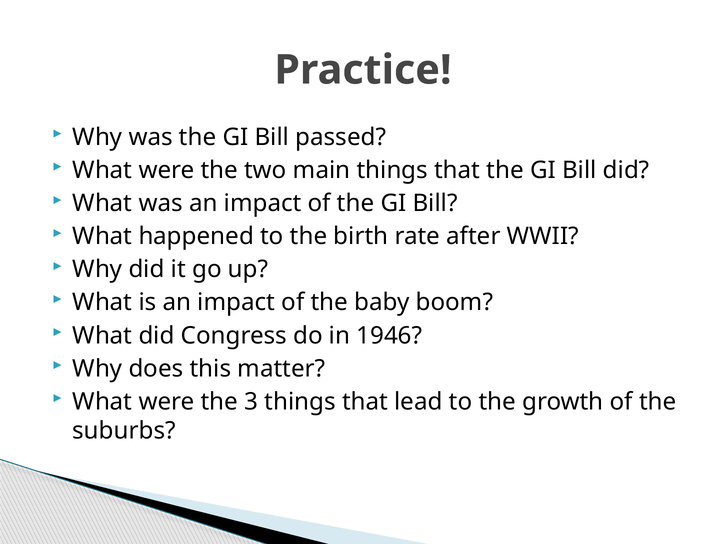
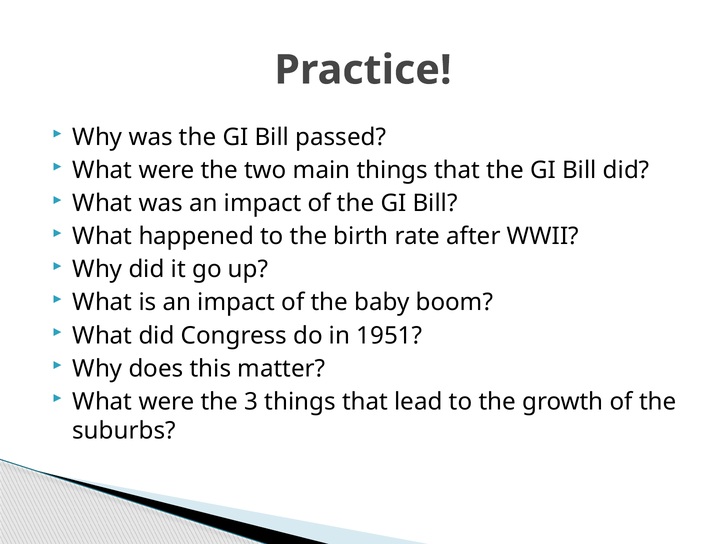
1946: 1946 -> 1951
